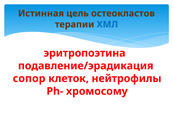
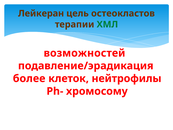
Истинная: Истинная -> Лейкеран
ХМЛ colour: blue -> green
эритропоэтина: эритропоэтина -> возможностей
сопор: сопор -> более
